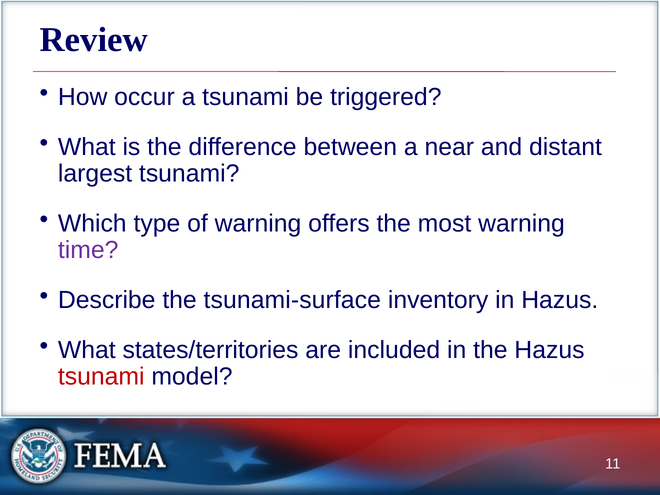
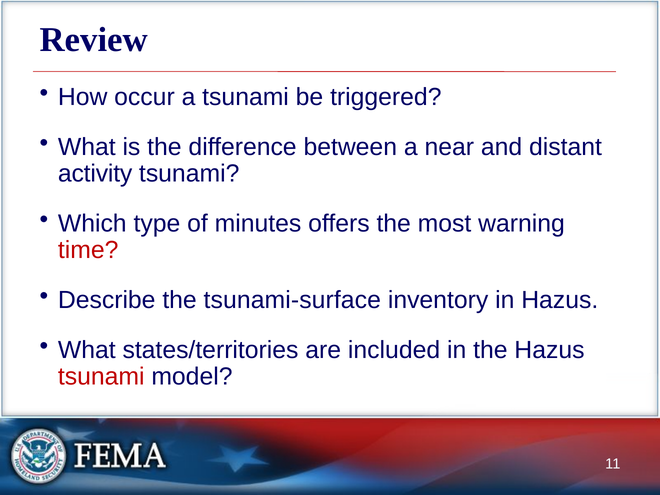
largest: largest -> activity
of warning: warning -> minutes
time colour: purple -> red
